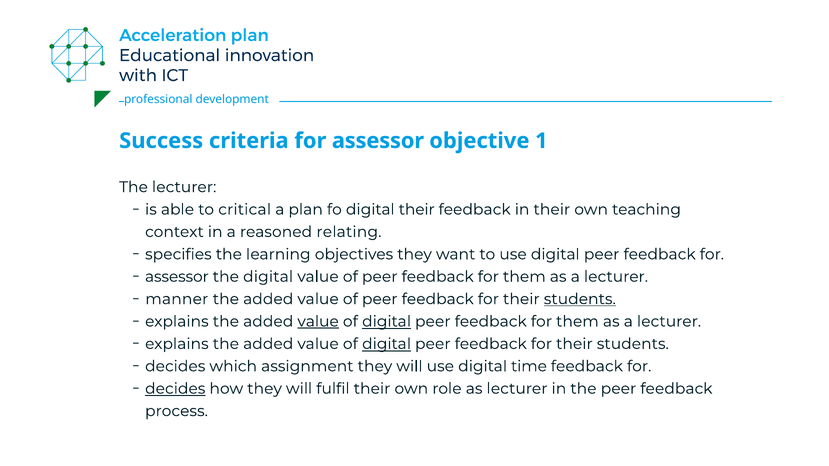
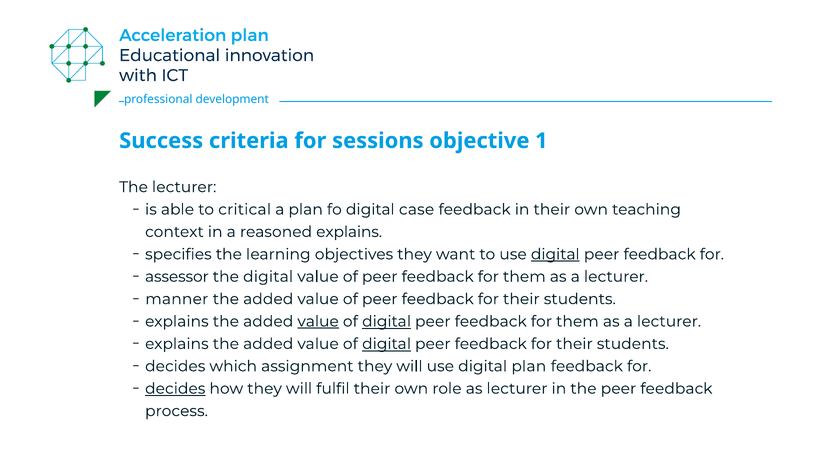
for assessor: assessor -> sessions
digital their: their -> case
reasoned relating: relating -> explains
digital at (555, 254) underline: none -> present
students at (580, 299) underline: present -> none
digital time: time -> plan
